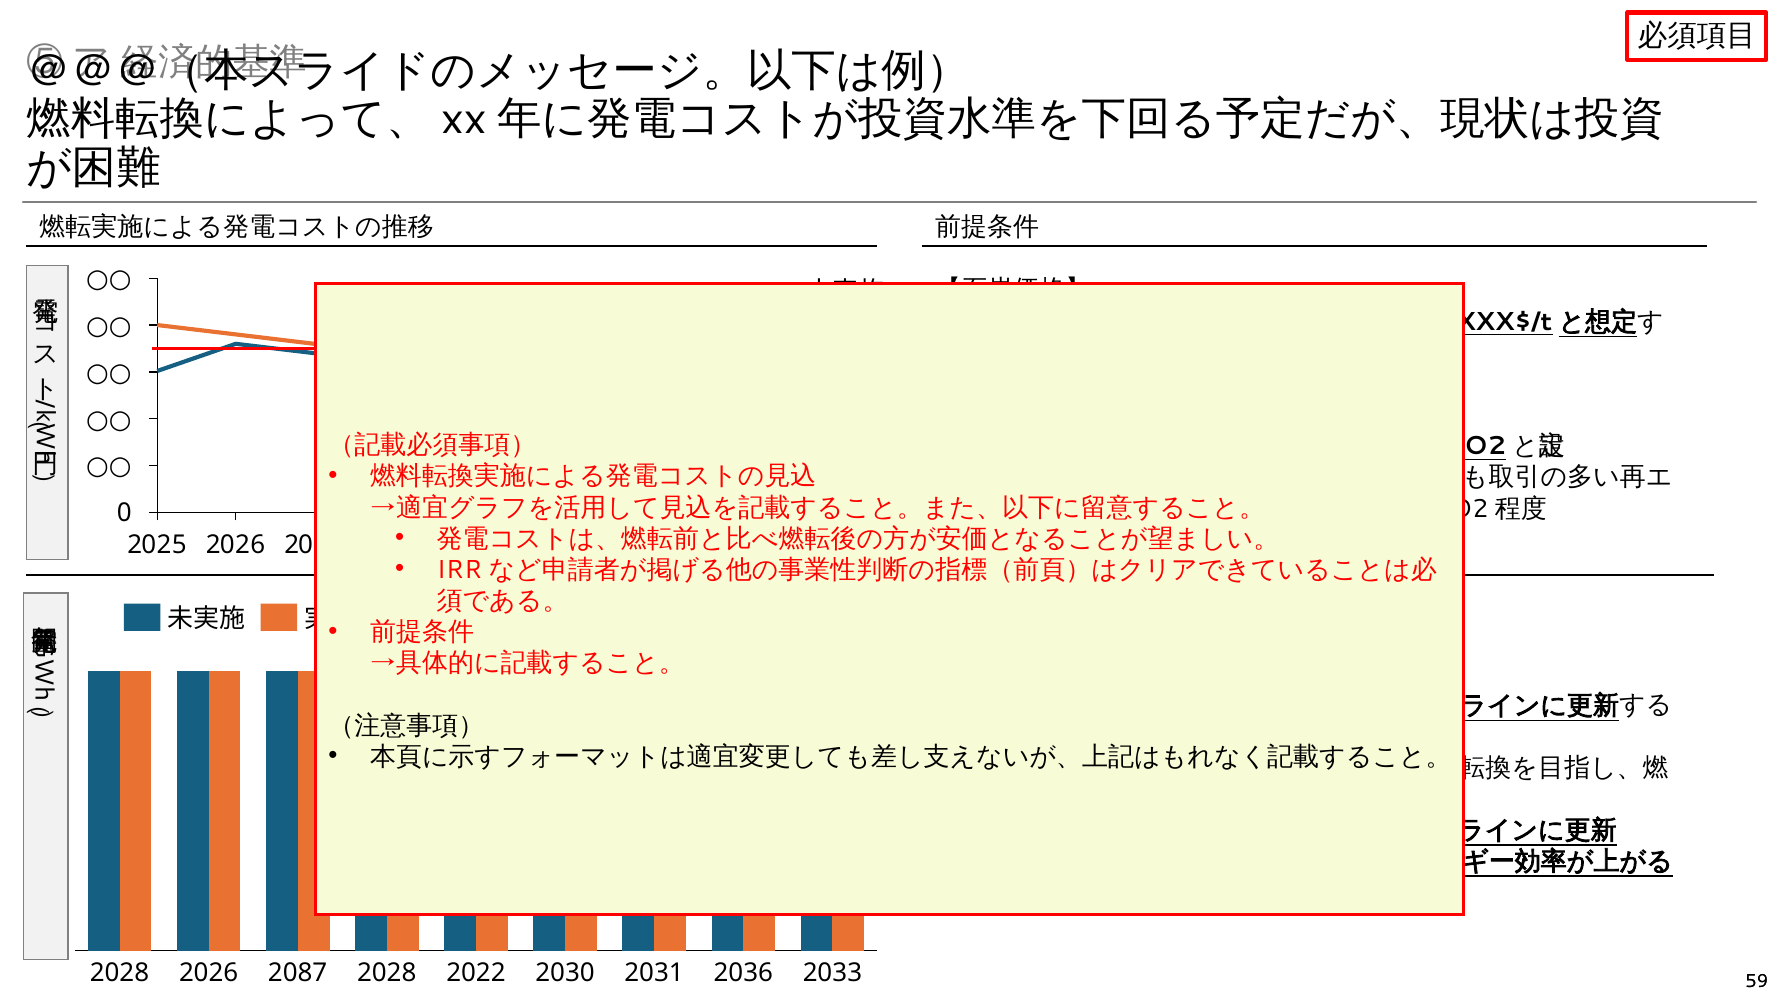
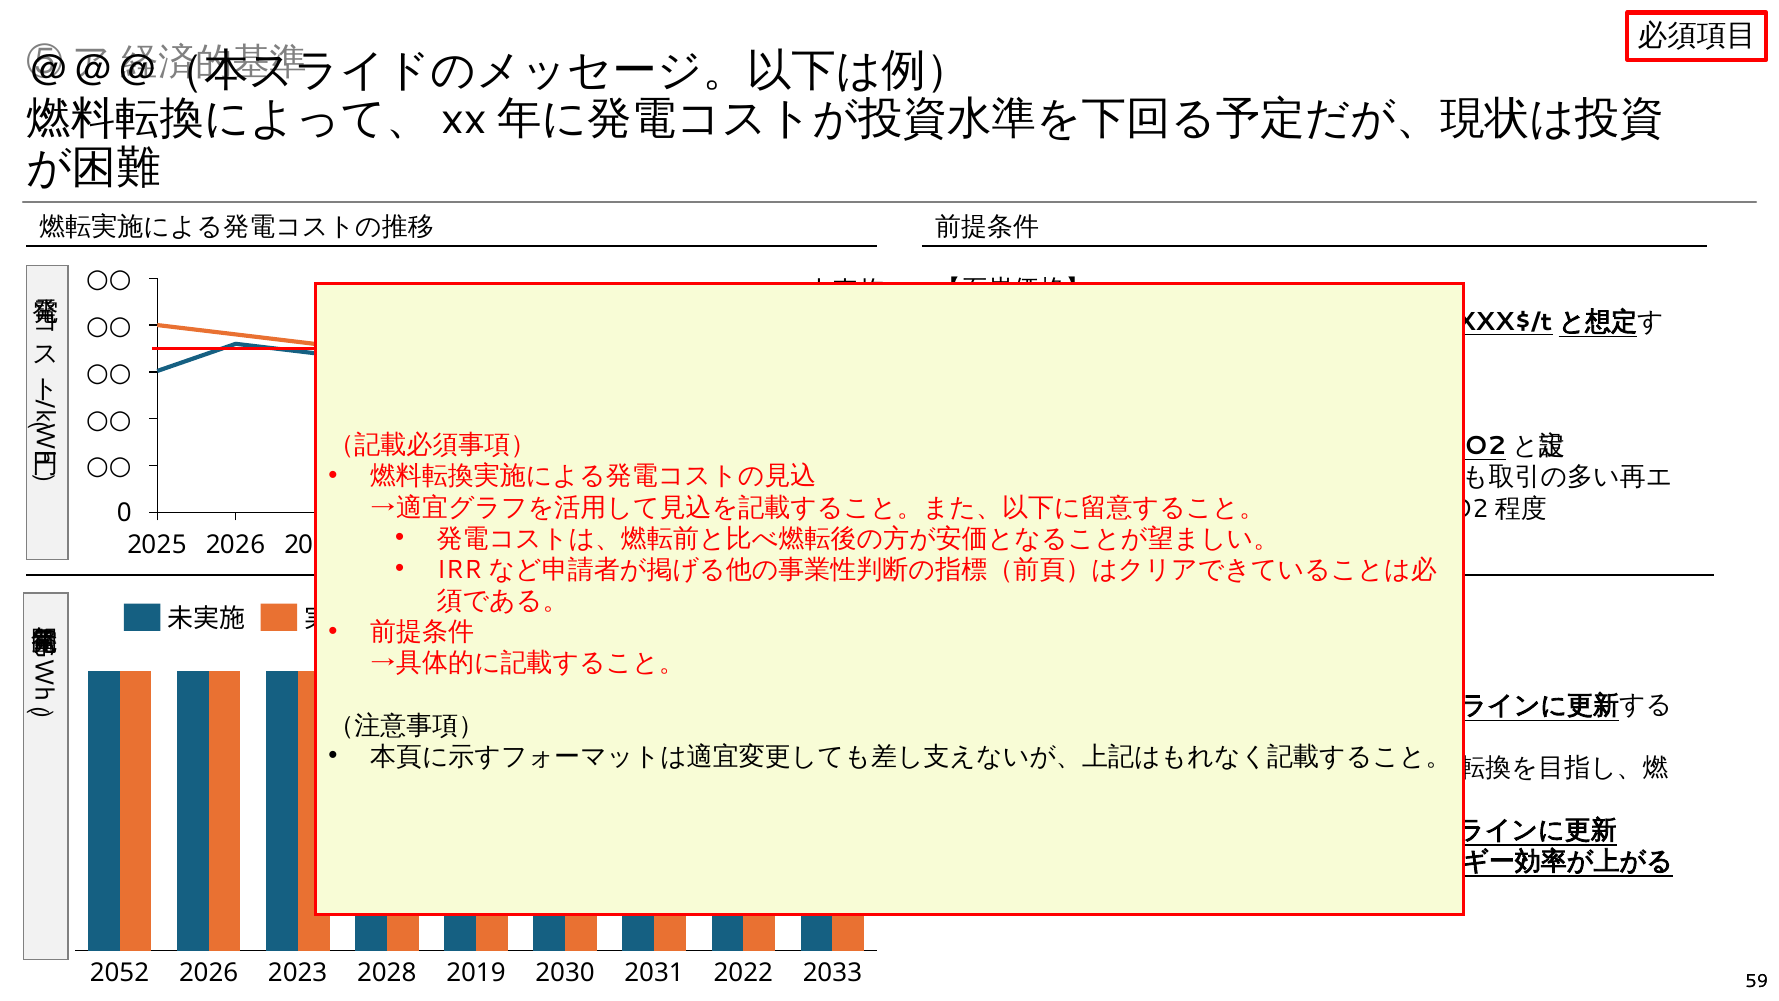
2028 at (119, 973): 2028 -> 2052
2087: 2087 -> 2023
2022: 2022 -> 2019
2036: 2036 -> 2022
